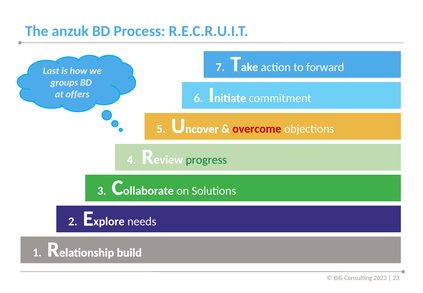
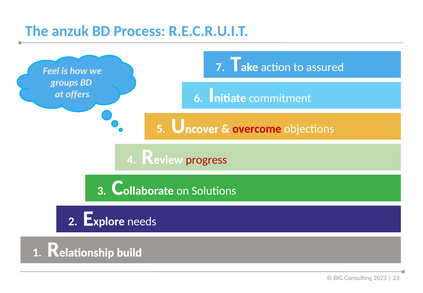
forward: forward -> assured
Last: Last -> Feel
progress colour: green -> red
